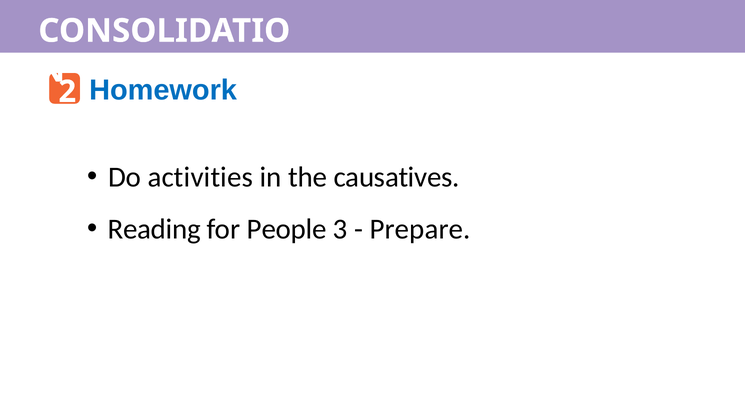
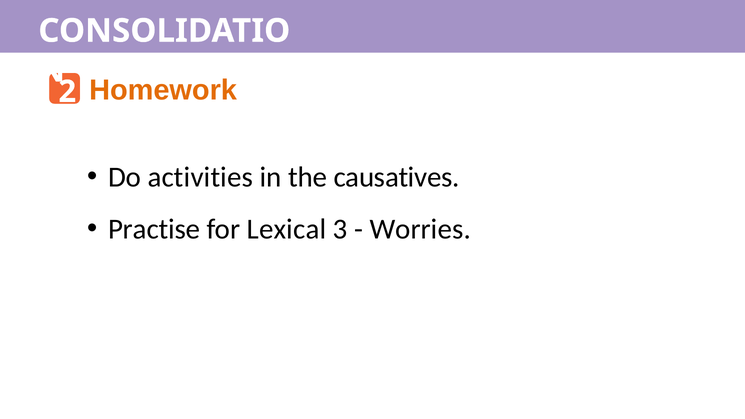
Homework colour: blue -> orange
Reading: Reading -> Practise
People: People -> Lexical
Prepare: Prepare -> Worries
